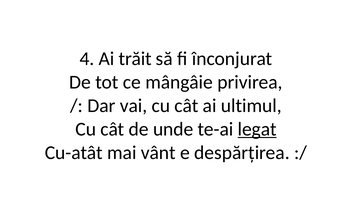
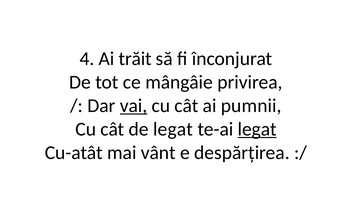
vai underline: none -> present
ultimul: ultimul -> pumnii
de unde: unde -> legat
